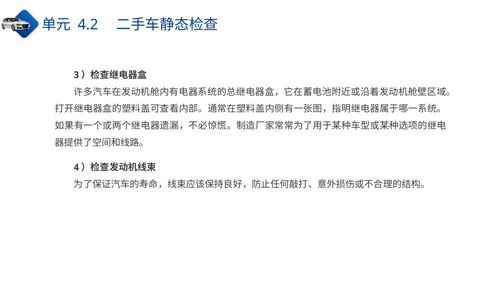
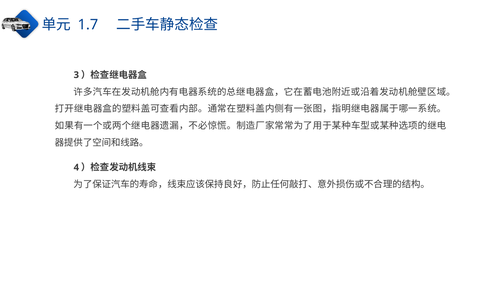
4.2: 4.2 -> 1.7
